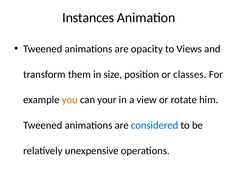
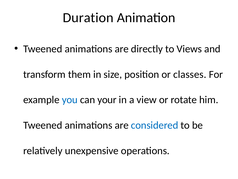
Instances: Instances -> Duration
opacity: opacity -> directly
you colour: orange -> blue
